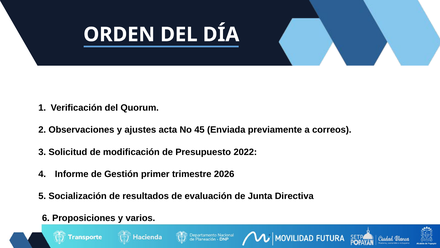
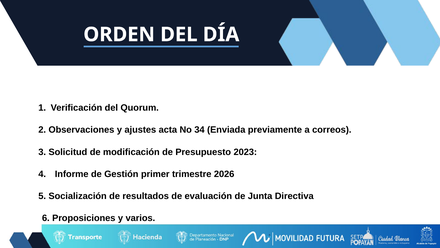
45: 45 -> 34
2022: 2022 -> 2023
